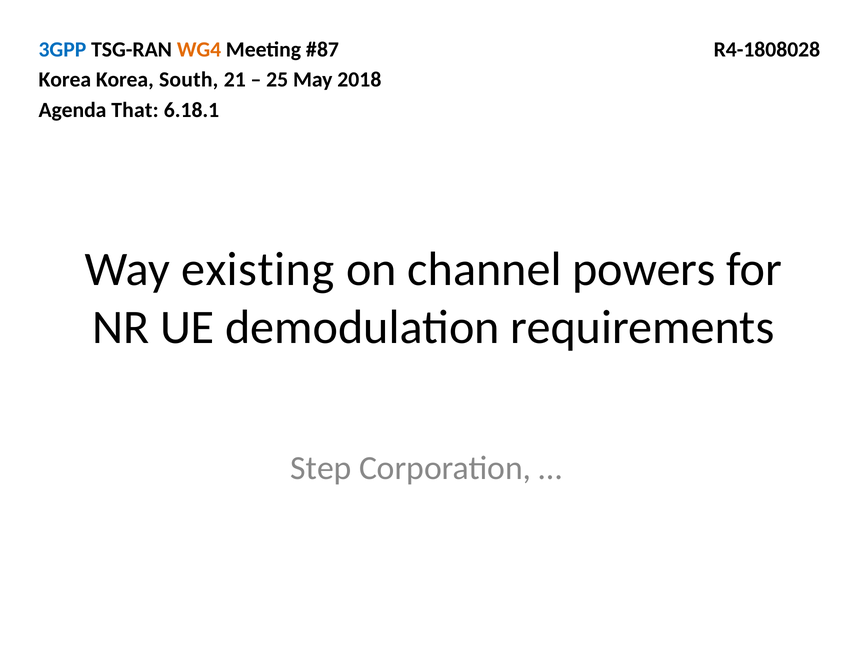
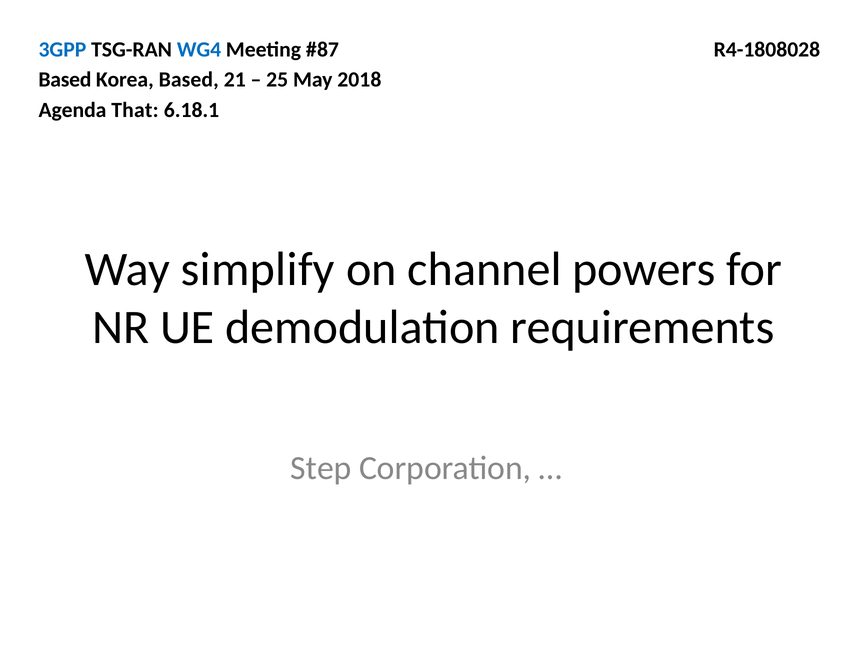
WG4 colour: orange -> blue
Korea at (65, 80): Korea -> Based
Korea South: South -> Based
existing: existing -> simplify
